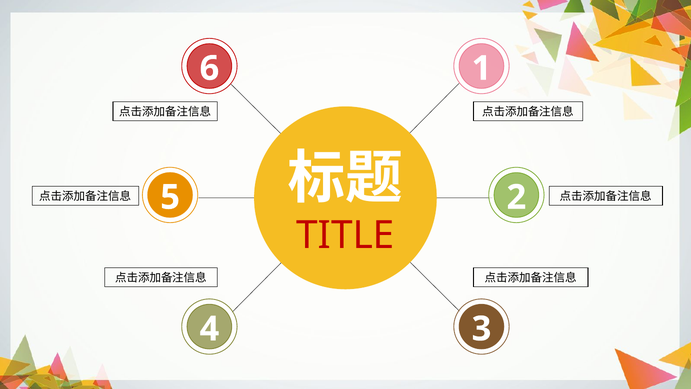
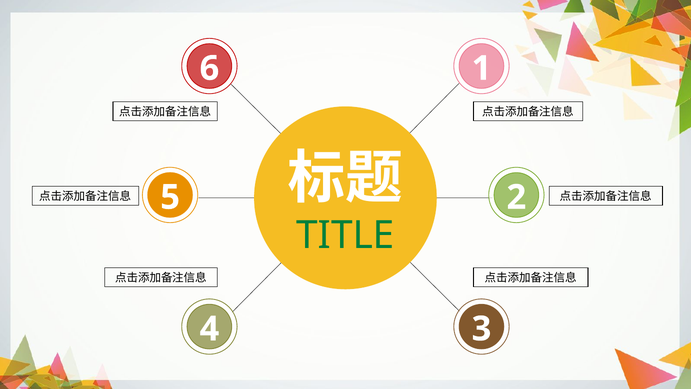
TITLE colour: red -> green
